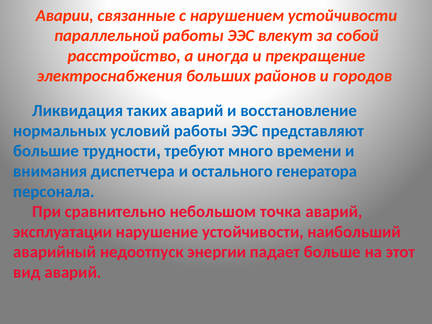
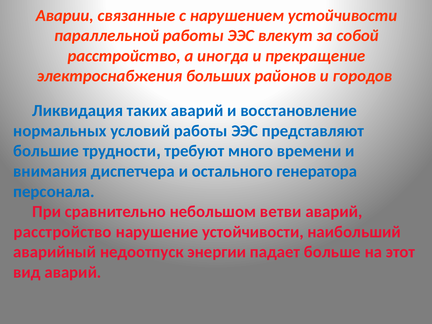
точка: точка -> ветви
эксплуатации at (63, 232): эксплуатации -> расстройство
